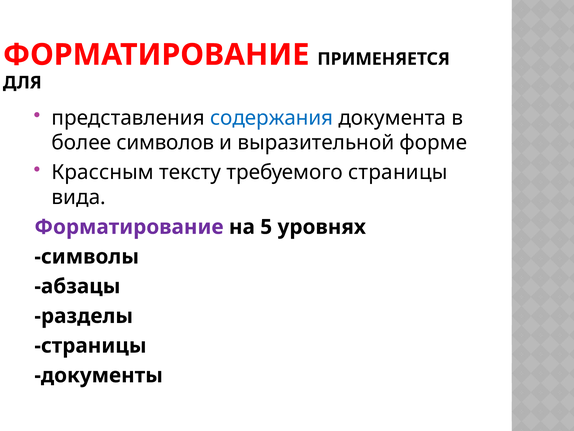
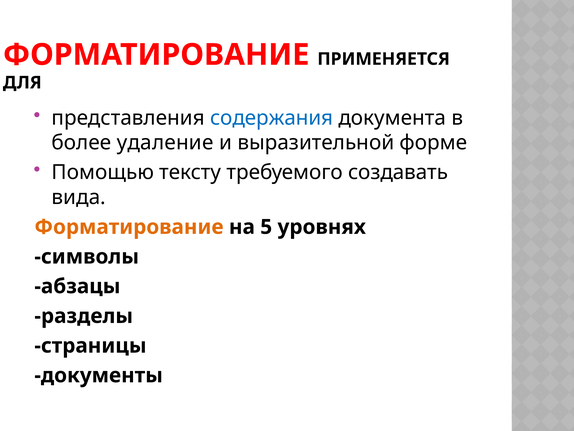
символов: символов -> удаление
Крассным: Крассным -> Помощью
требуемого страницы: страницы -> создавать
Форматирование at (129, 227) colour: purple -> orange
